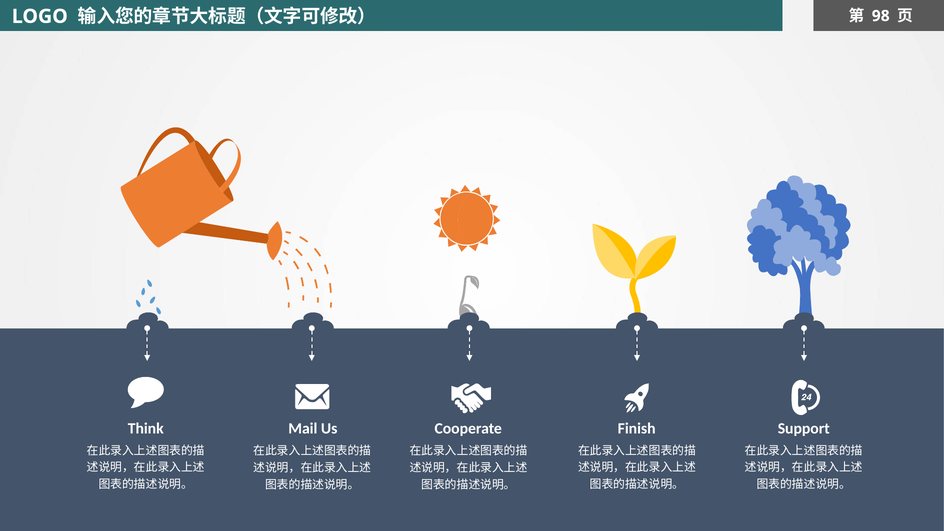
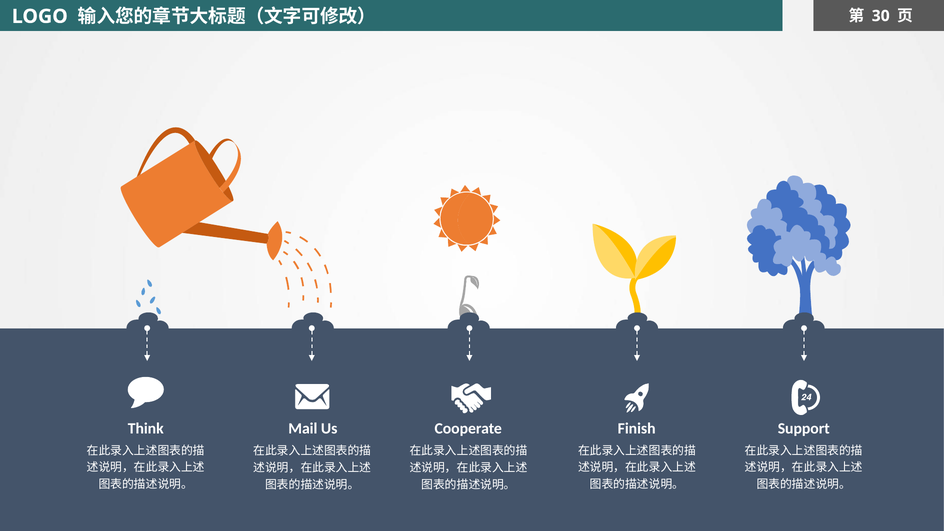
98: 98 -> 30
